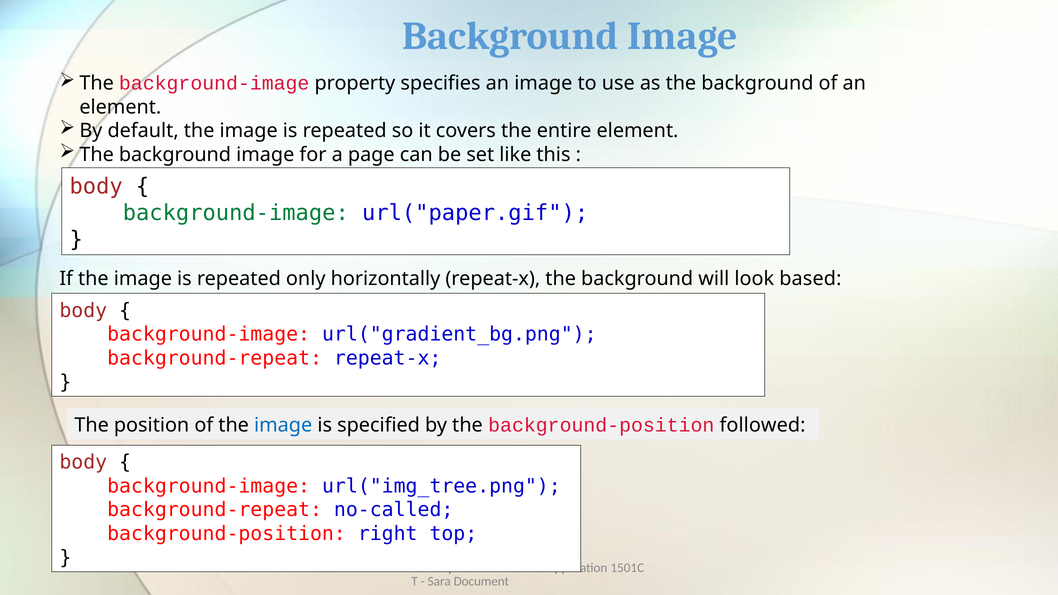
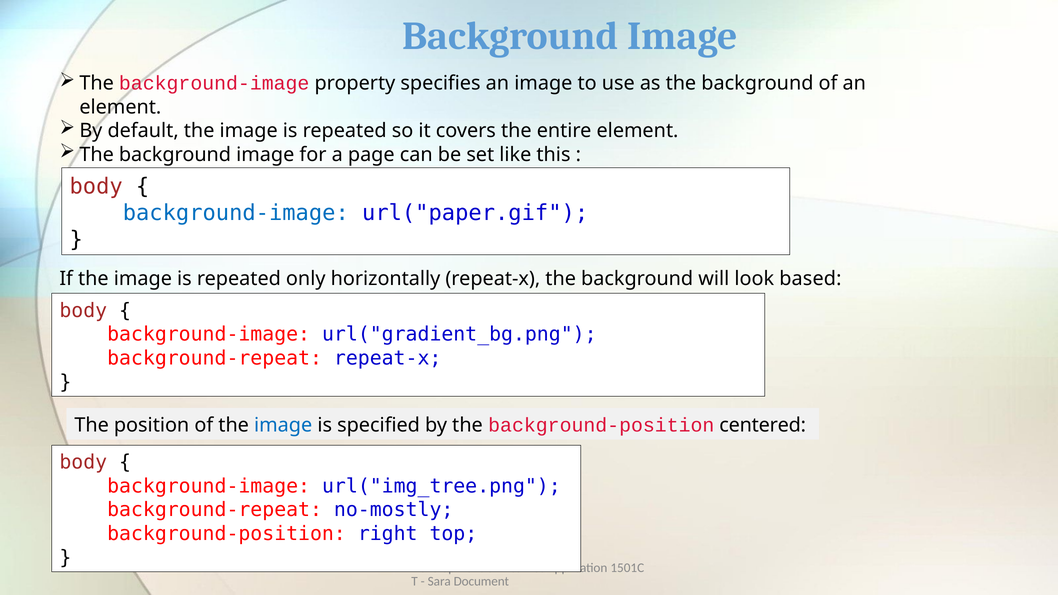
background-image at (236, 213) colour: green -> blue
followed: followed -> centered
no-called: no-called -> no-mostly
